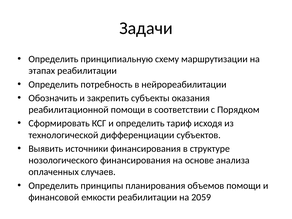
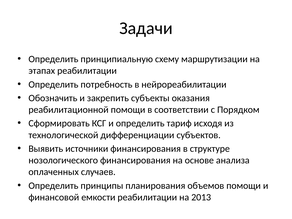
2059: 2059 -> 2013
